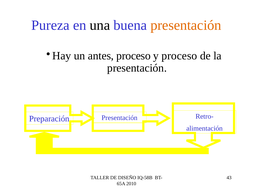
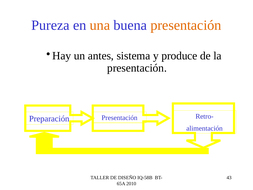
una colour: black -> orange
antes proceso: proceso -> sistema
y proceso: proceso -> produce
